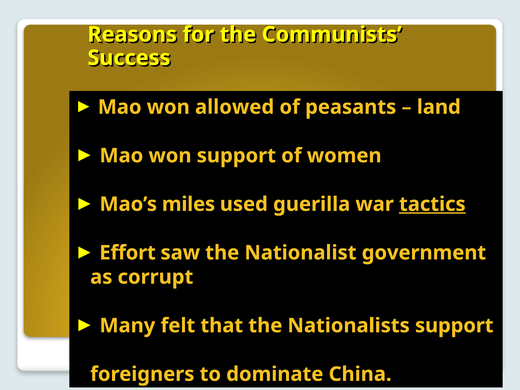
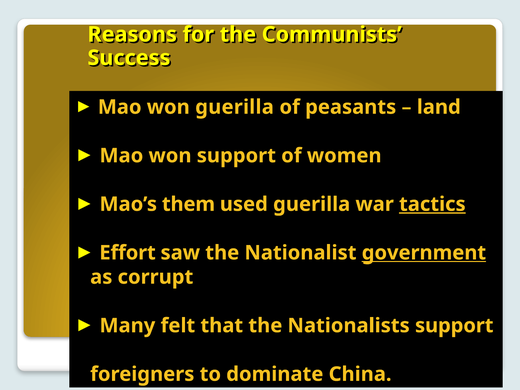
won allowed: allowed -> guerilla
miles: miles -> them
government underline: none -> present
